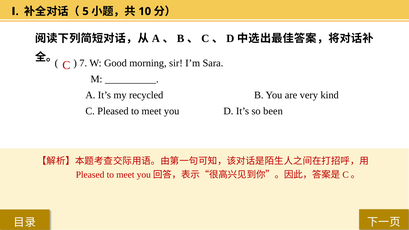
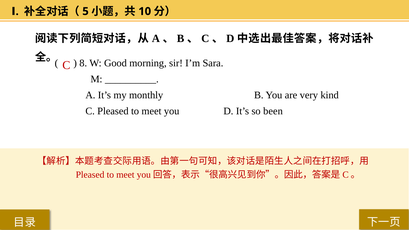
7: 7 -> 8
recycled: recycled -> monthly
